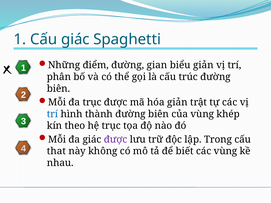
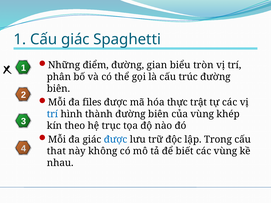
biểu giản: giản -> tròn
đa trục: trục -> files
hóa giản: giản -> thực
được at (116, 140) colour: purple -> blue
